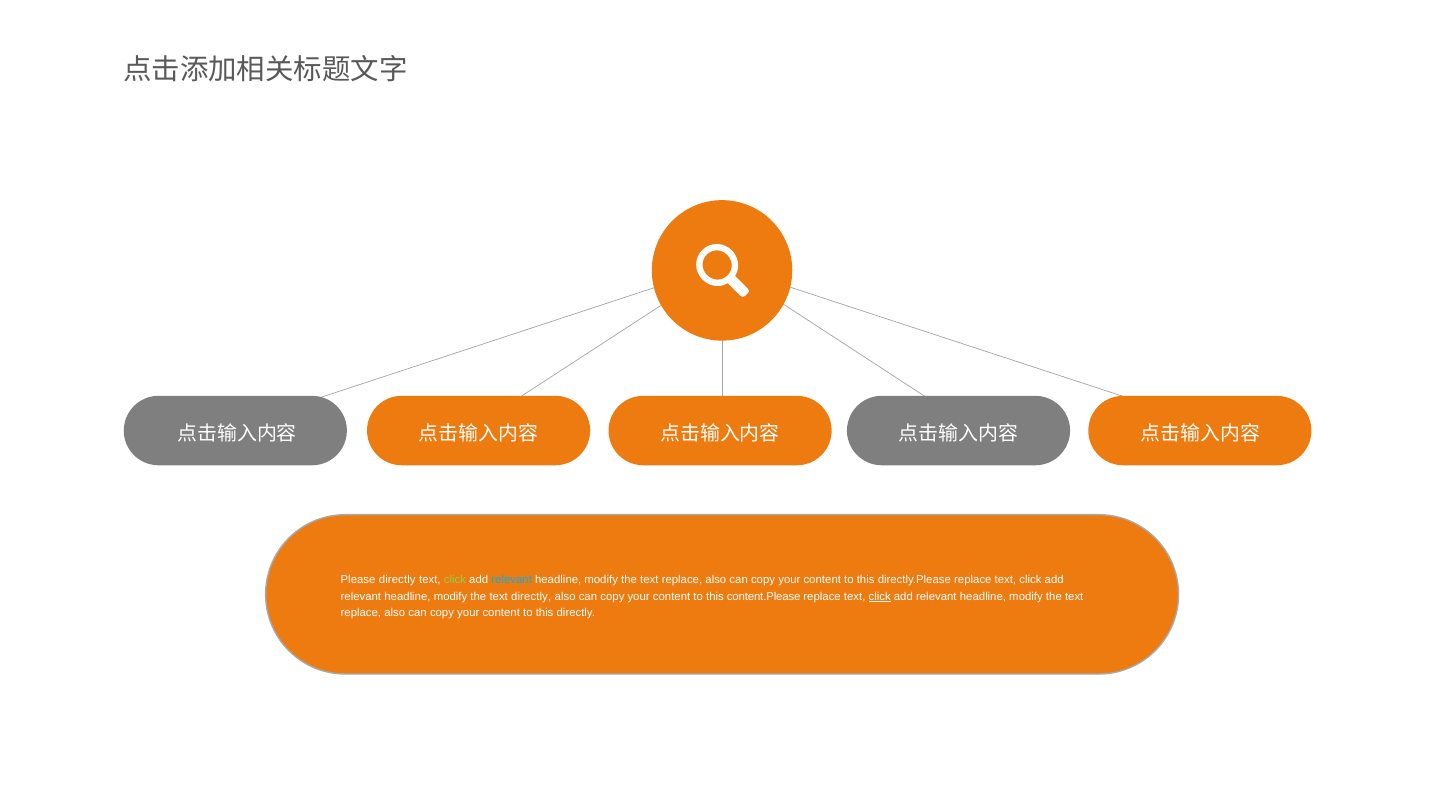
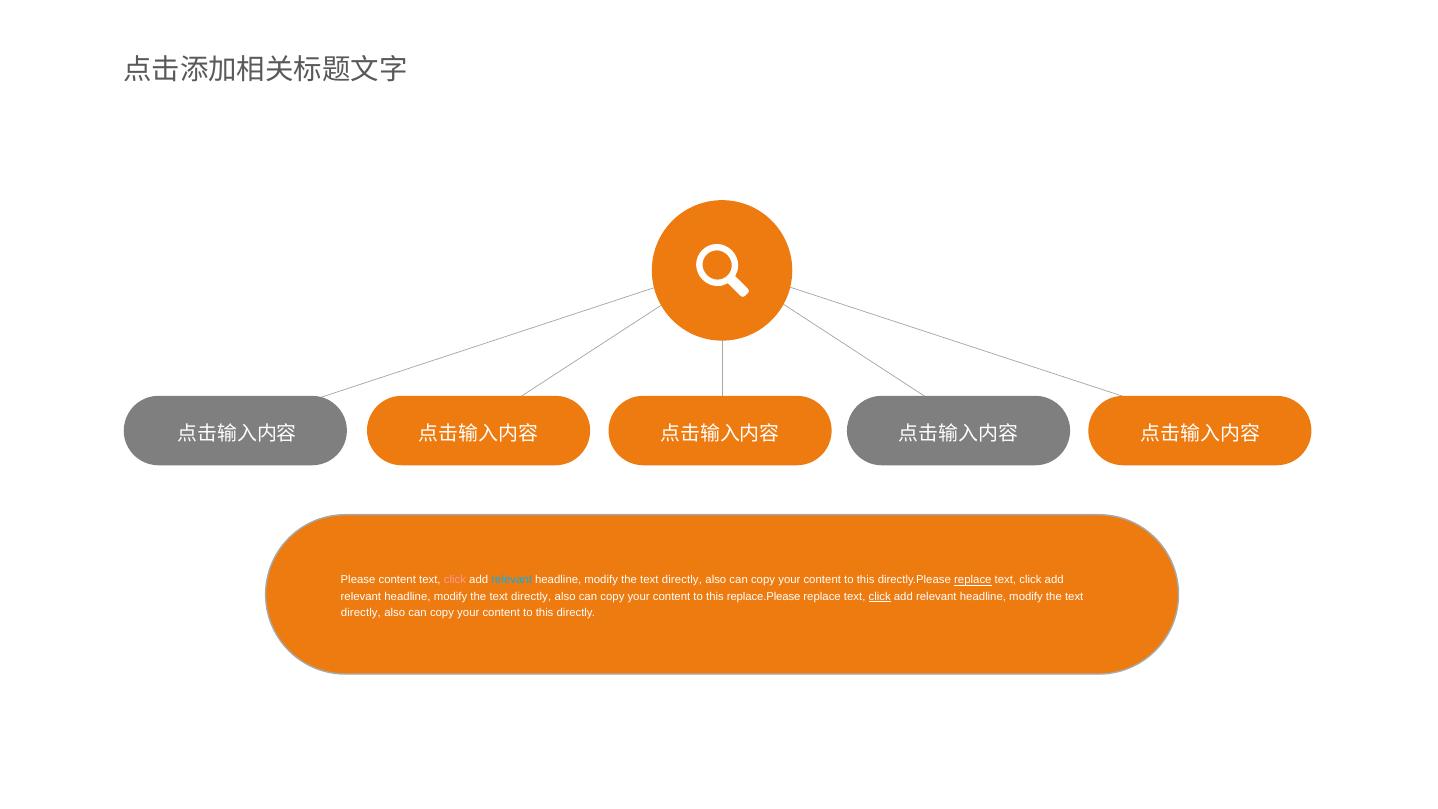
Please directly: directly -> content
click at (455, 580) colour: light green -> pink
replace at (682, 580): replace -> directly
replace at (973, 580) underline: none -> present
content.Please: content.Please -> replace.Please
replace at (361, 613): replace -> directly
